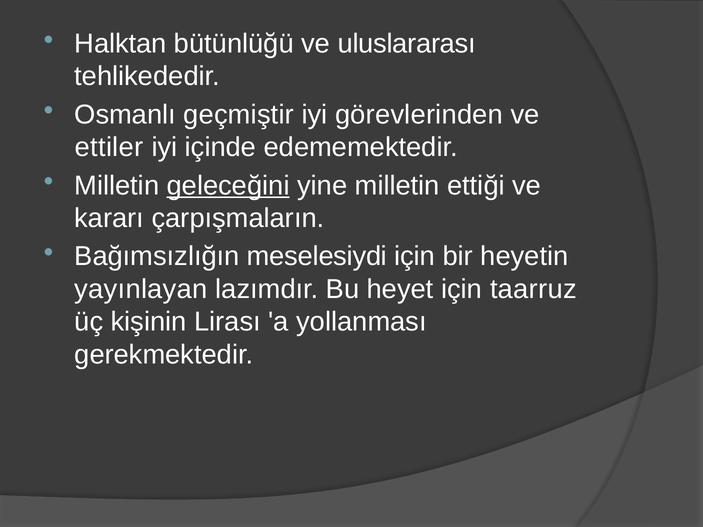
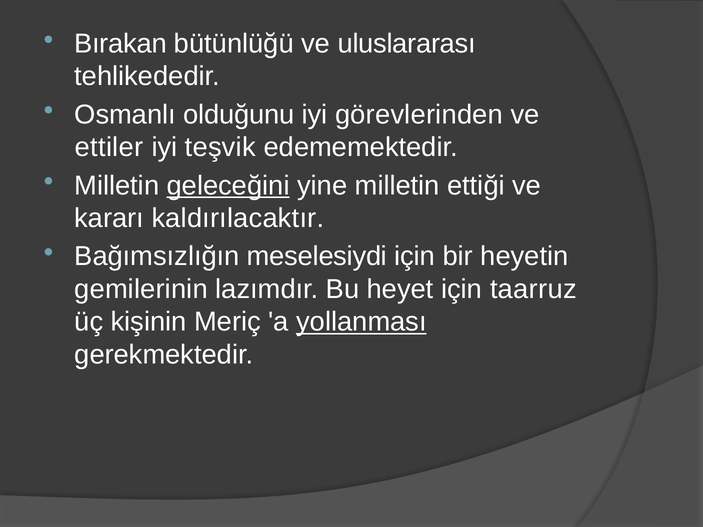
Halktan: Halktan -> Bırakan
geçmiştir: geçmiştir -> olduğunu
içinde: içinde -> teşvik
çarpışmaların: çarpışmaların -> kaldırılacaktır
yayınlayan: yayınlayan -> gemilerinin
Lirası: Lirası -> Meriç
yollanması underline: none -> present
